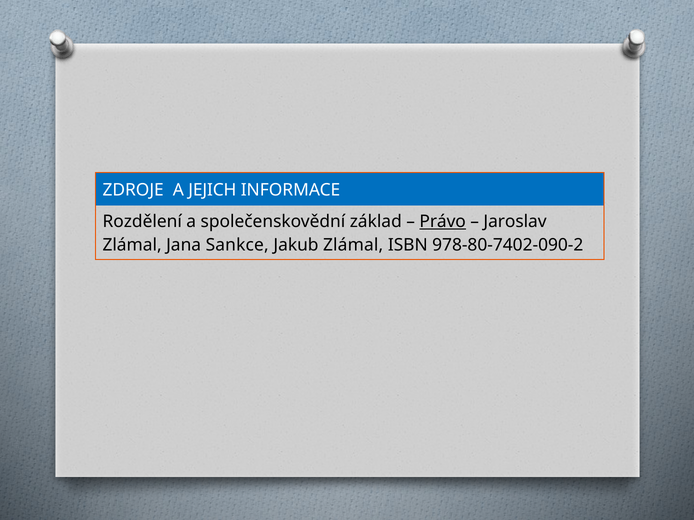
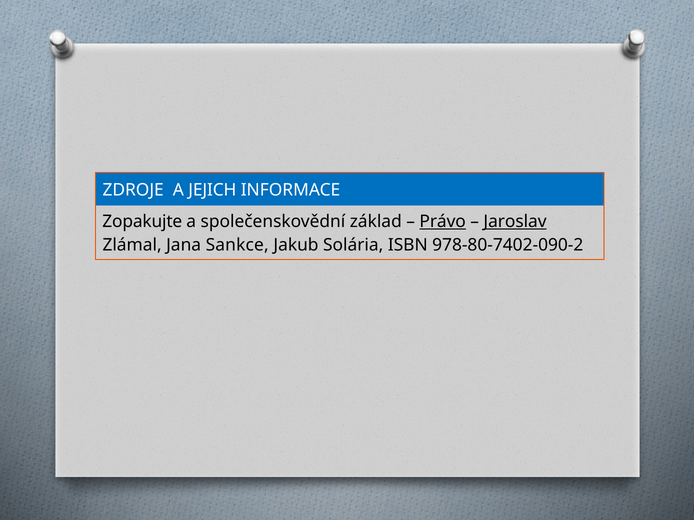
Rozdělení: Rozdělení -> Zopakujte
Jaroslav underline: none -> present
Jakub Zlámal: Zlámal -> Solária
